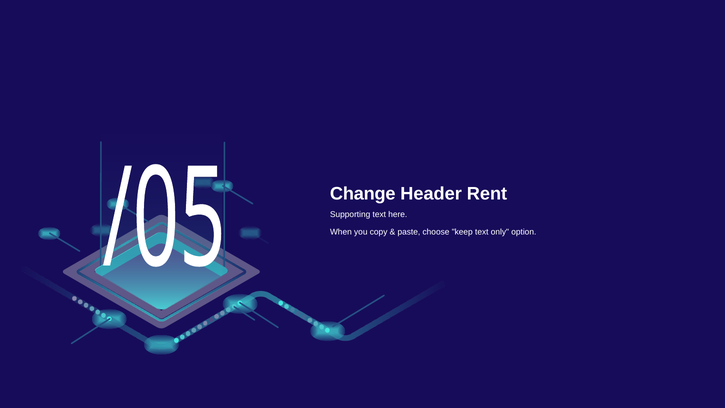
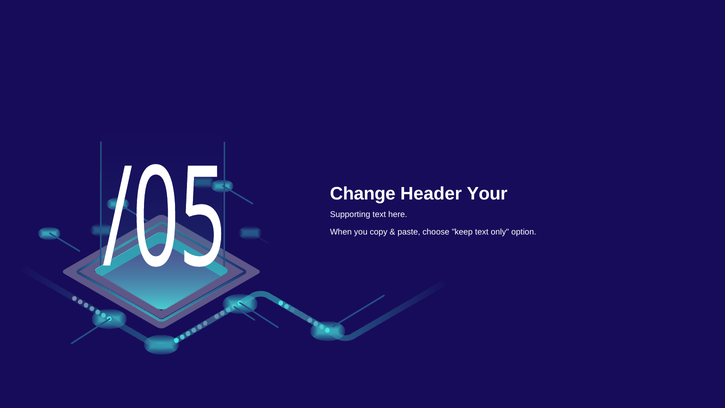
Rent: Rent -> Your
